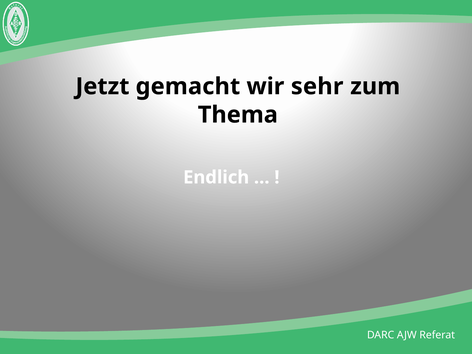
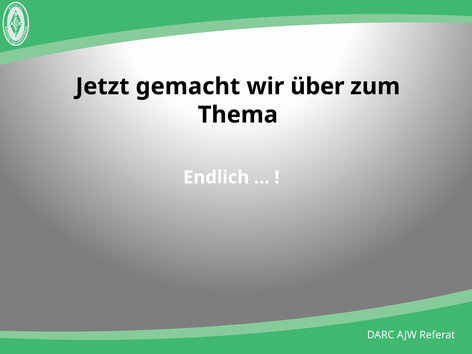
sehr: sehr -> über
